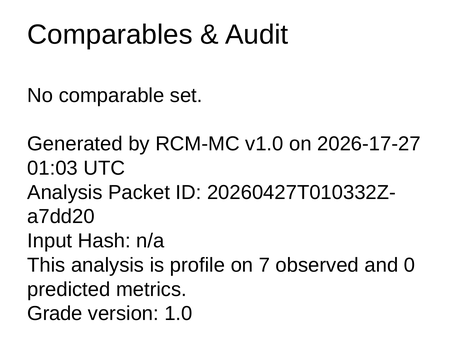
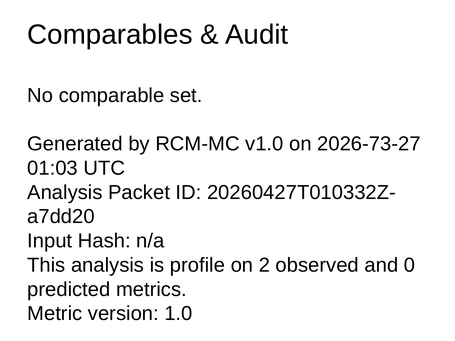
2026-17-27: 2026-17-27 -> 2026-73-27
7: 7 -> 2
Grade: Grade -> Metric
